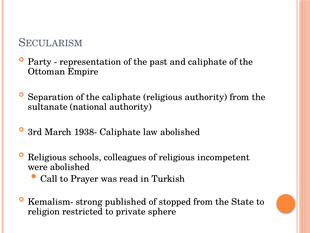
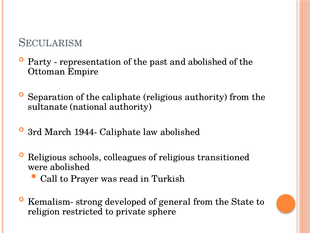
and caliphate: caliphate -> abolished
1938-: 1938- -> 1944-
incompetent: incompetent -> transitioned
published: published -> developed
stopped: stopped -> general
